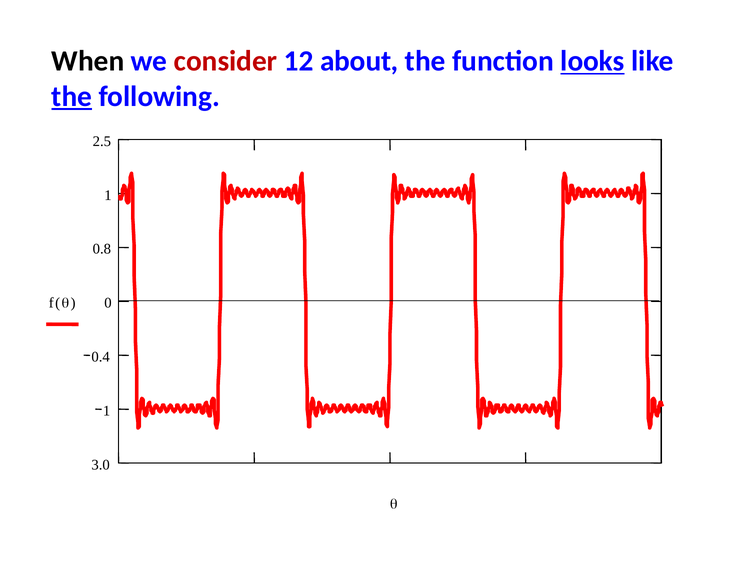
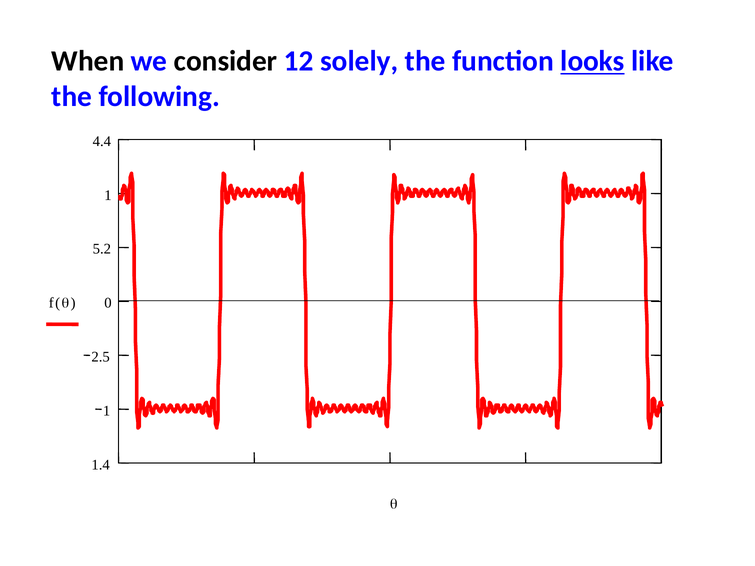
consider colour: red -> black
about: about -> solely
the at (72, 96) underline: present -> none
2.5: 2.5 -> 4.4
0.8: 0.8 -> 5.2
0.4: 0.4 -> 2.5
3.0: 3.0 -> 1.4
